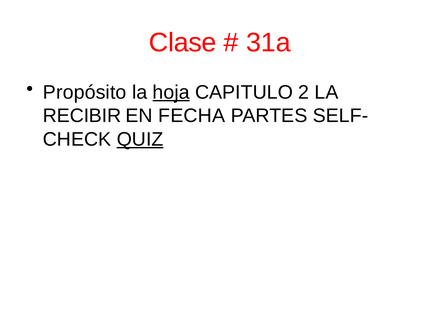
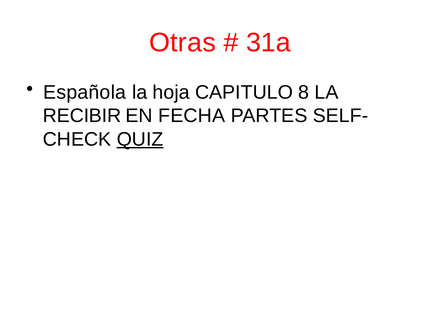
Clase: Clase -> Otras
Propósito: Propósito -> Española
hoja underline: present -> none
2: 2 -> 8
